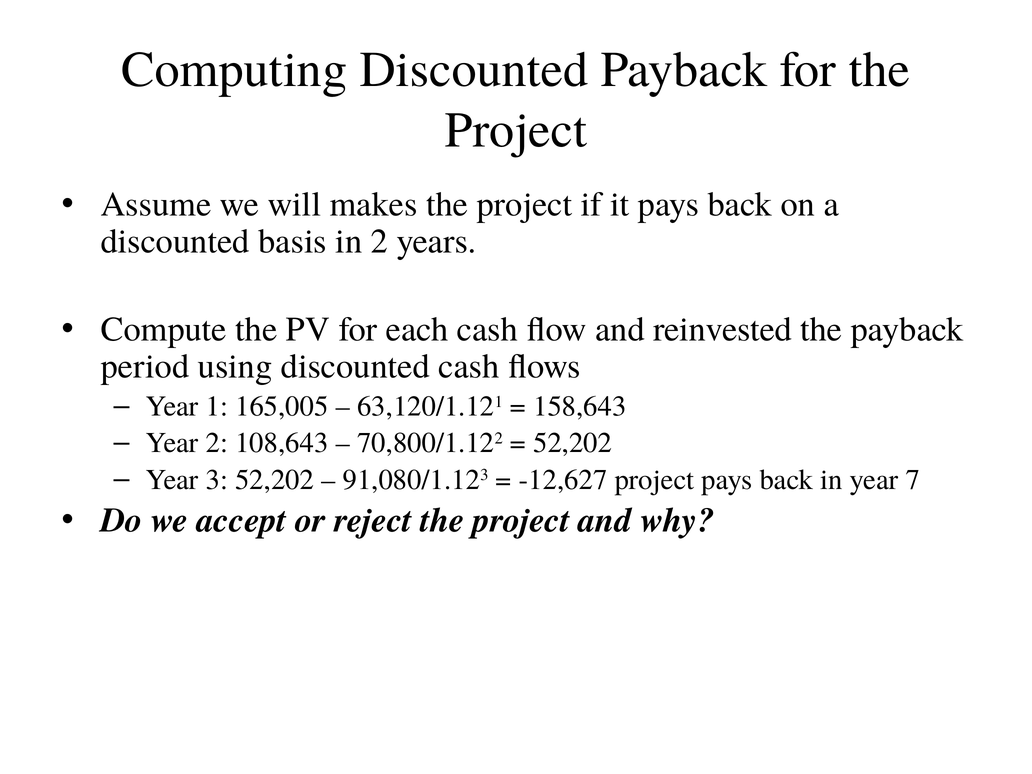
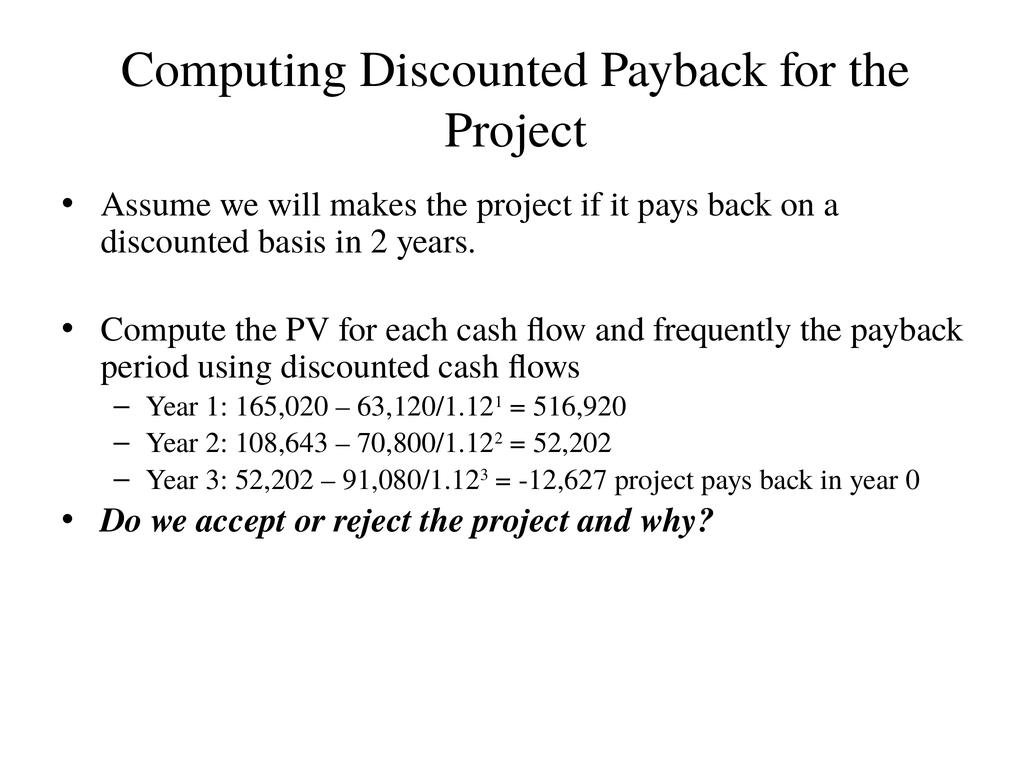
reinvested: reinvested -> frequently
165,005: 165,005 -> 165,020
158,643: 158,643 -> 516,920
7: 7 -> 0
